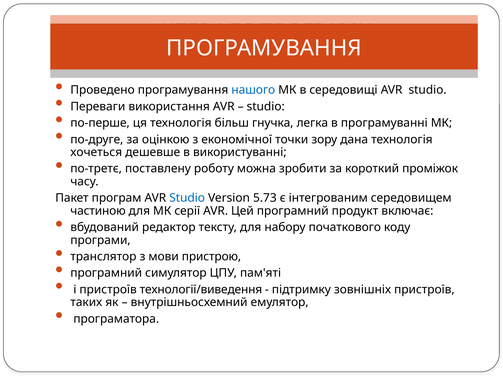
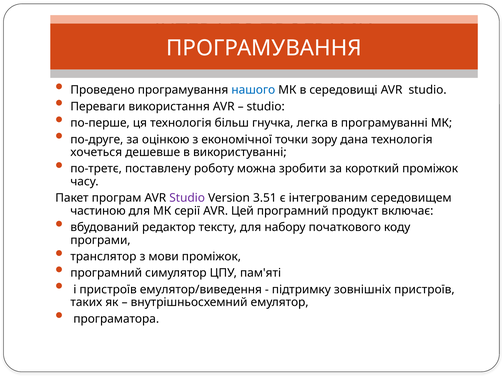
Studio at (187, 198) colour: blue -> purple
5.73: 5.73 -> 3.51
мови пристрою: пристрою -> проміжок
технології/виведення: технології/виведення -> емулятор/виведення
